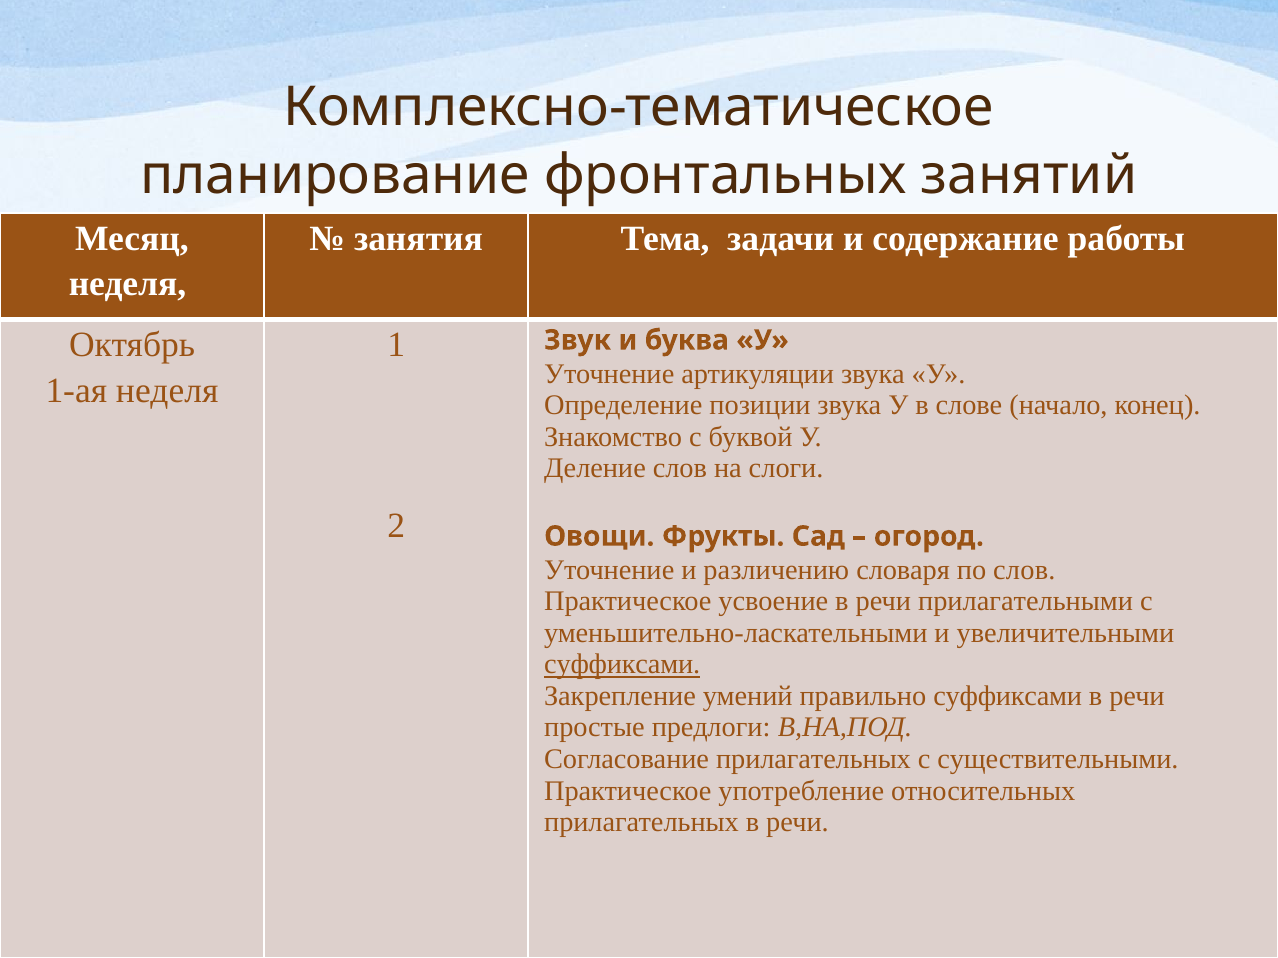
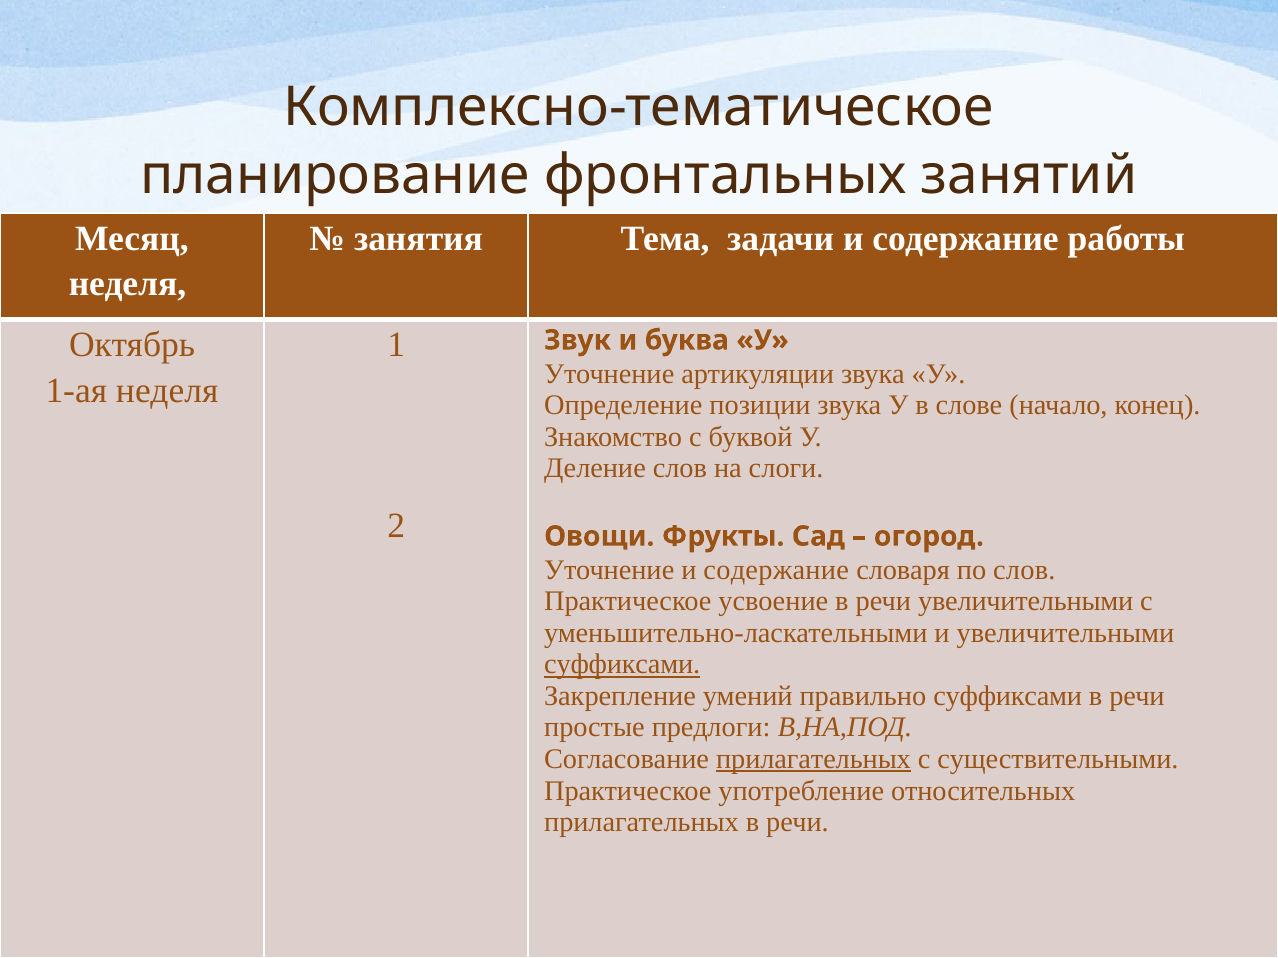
Уточнение и различению: различению -> содержание
речи прилагательными: прилагательными -> увеличительными
прилагательных at (813, 760) underline: none -> present
